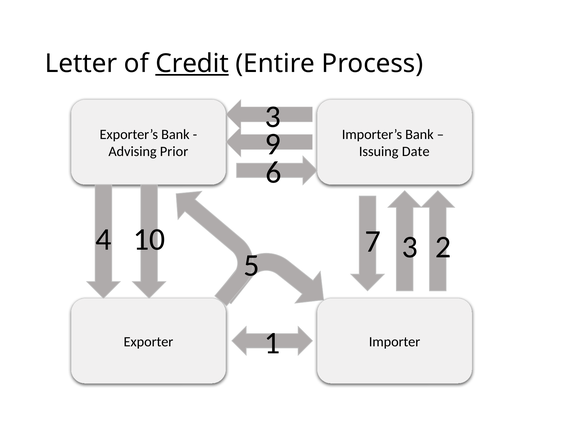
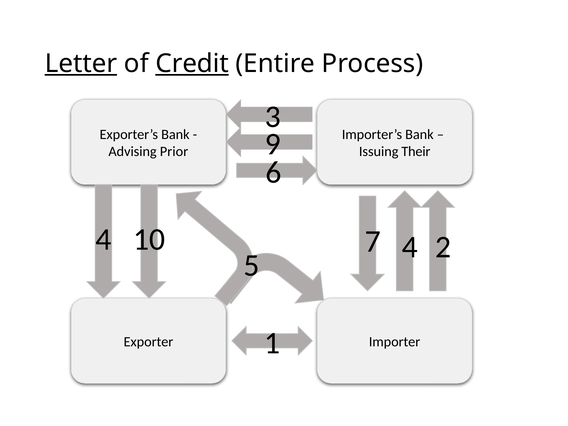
Letter underline: none -> present
Date: Date -> Their
10 3: 3 -> 4
